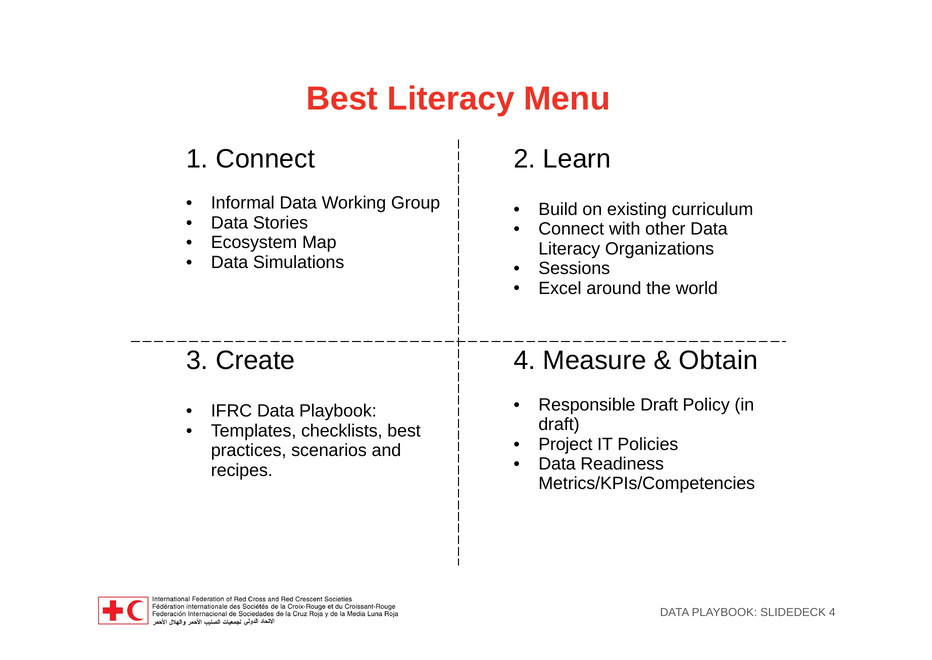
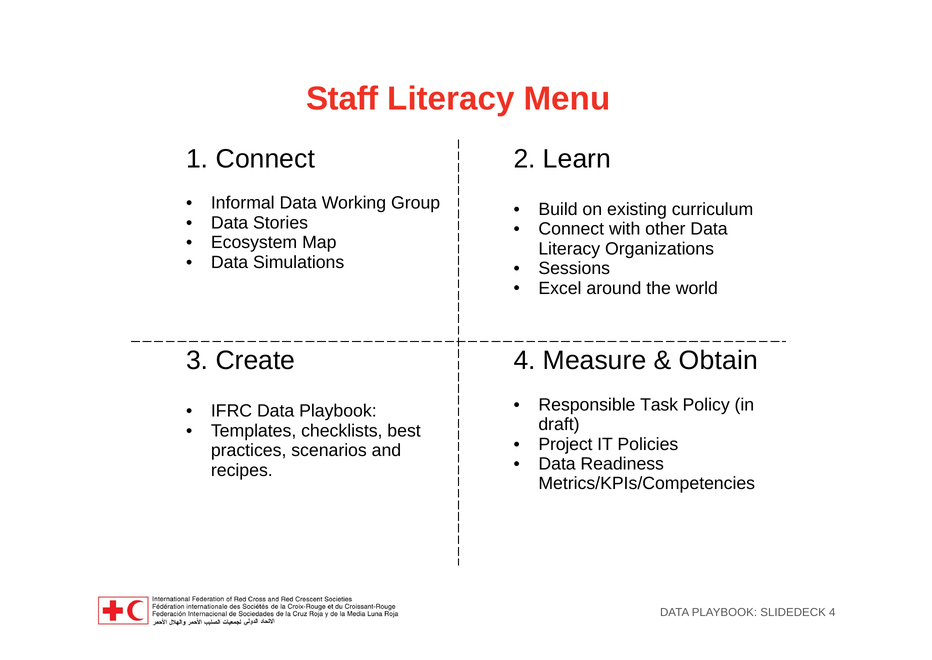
Best at (342, 99): Best -> Staff
Responsible Draft: Draft -> Task
